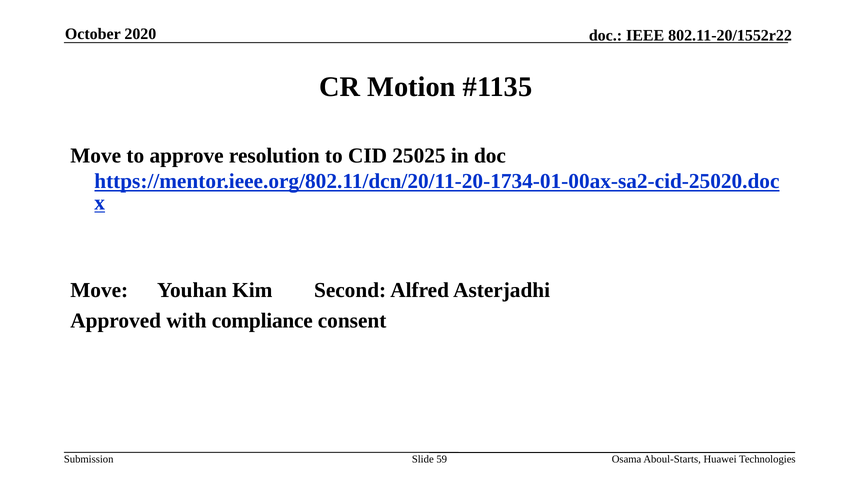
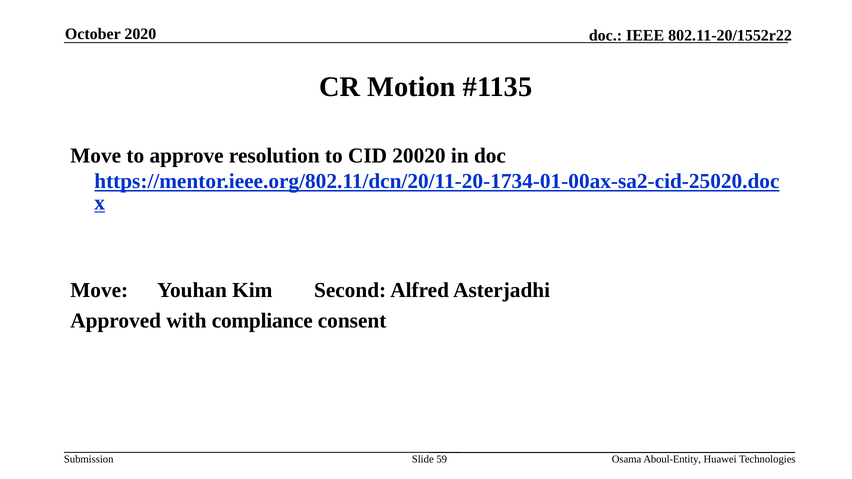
25025: 25025 -> 20020
Aboul-Starts: Aboul-Starts -> Aboul-Entity
